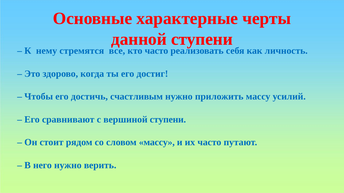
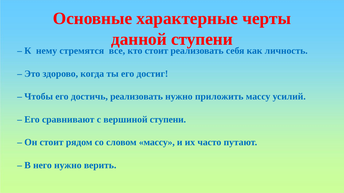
кто часто: часто -> стоит
достичь счастливым: счастливым -> реализовать
